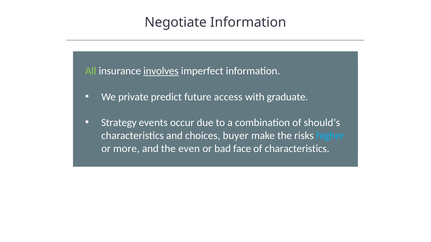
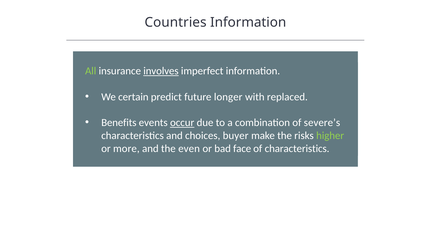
Negotiate: Negotiate -> Countries
private: private -> certain
access: access -> longer
graduate: graduate -> replaced
Strategy: Strategy -> Benefits
occur underline: none -> present
should’s: should’s -> severe’s
higher colour: light blue -> light green
